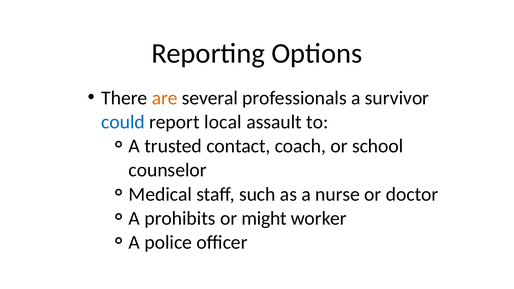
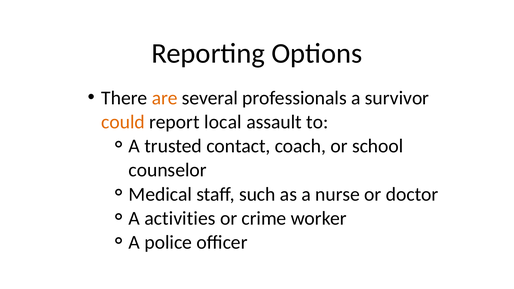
could colour: blue -> orange
prohibits: prohibits -> activities
might: might -> crime
